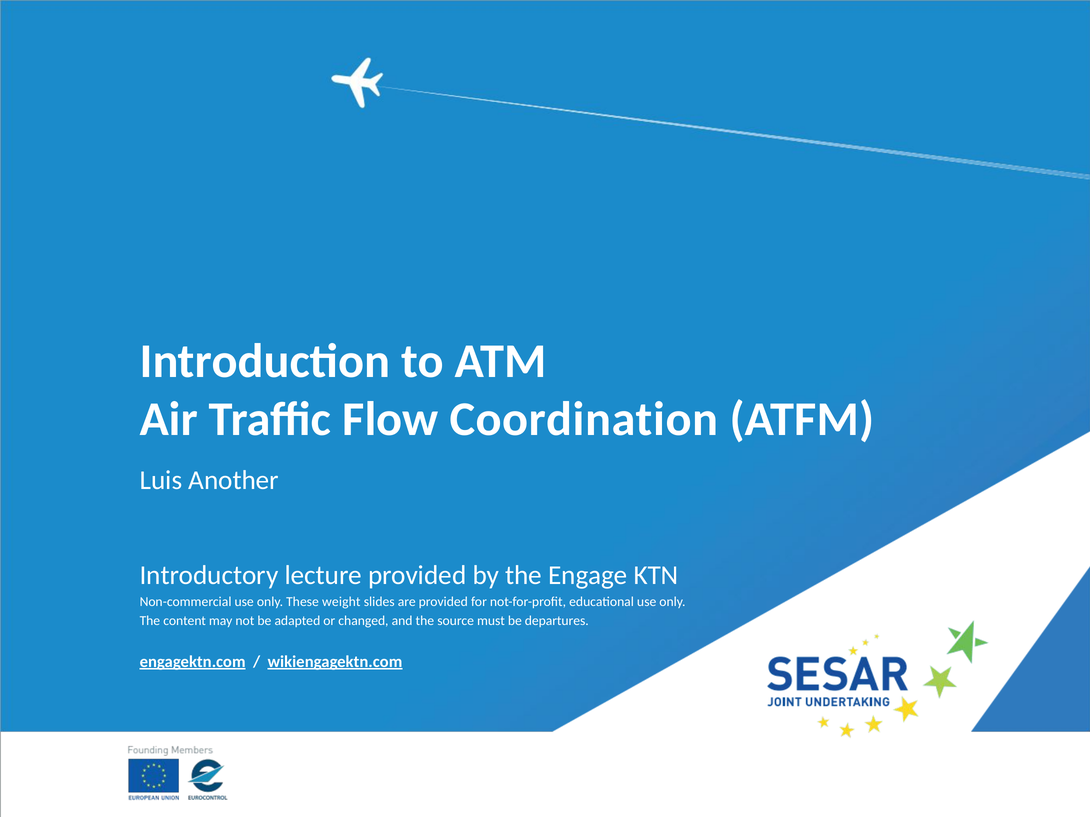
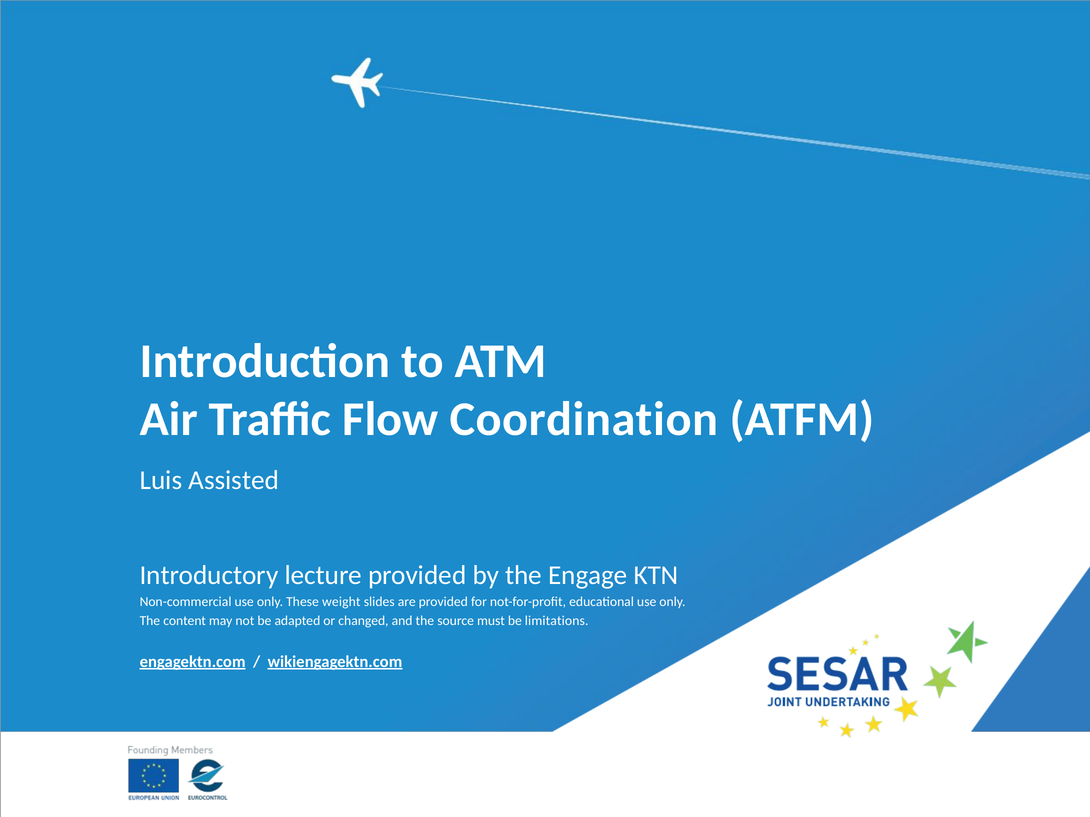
Another: Another -> Assisted
departures: departures -> limitations
